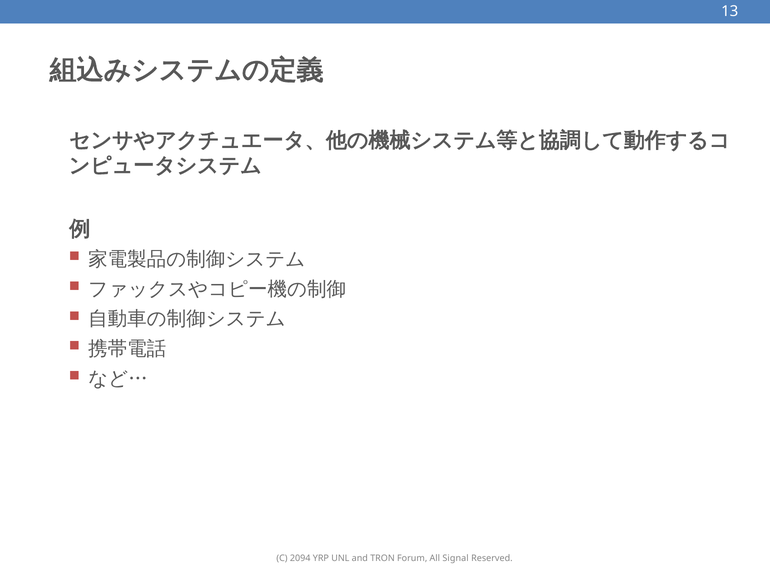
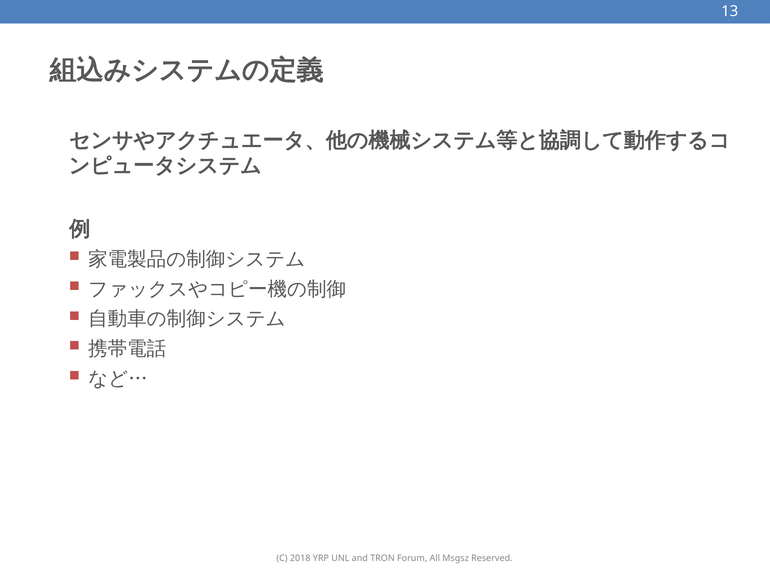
2094: 2094 -> 2018
Signal: Signal -> Msgsz
